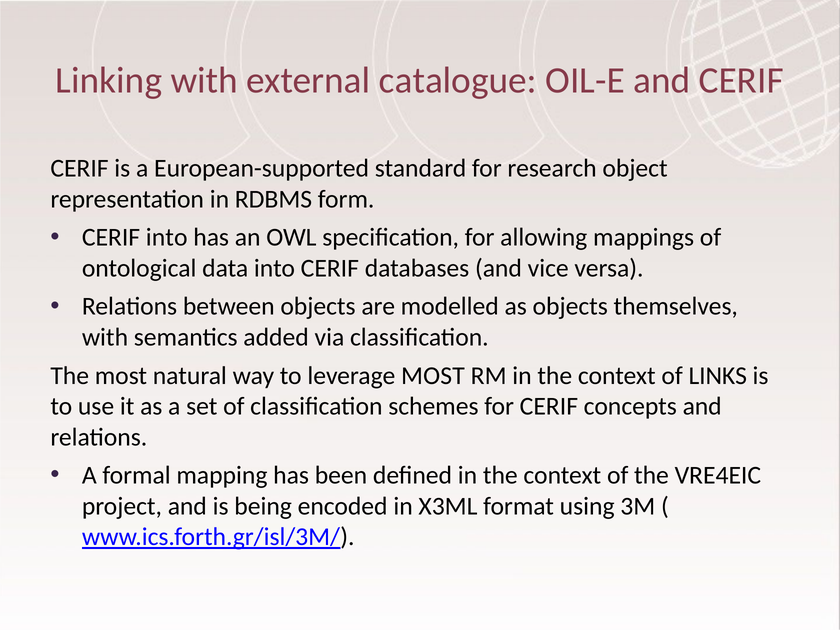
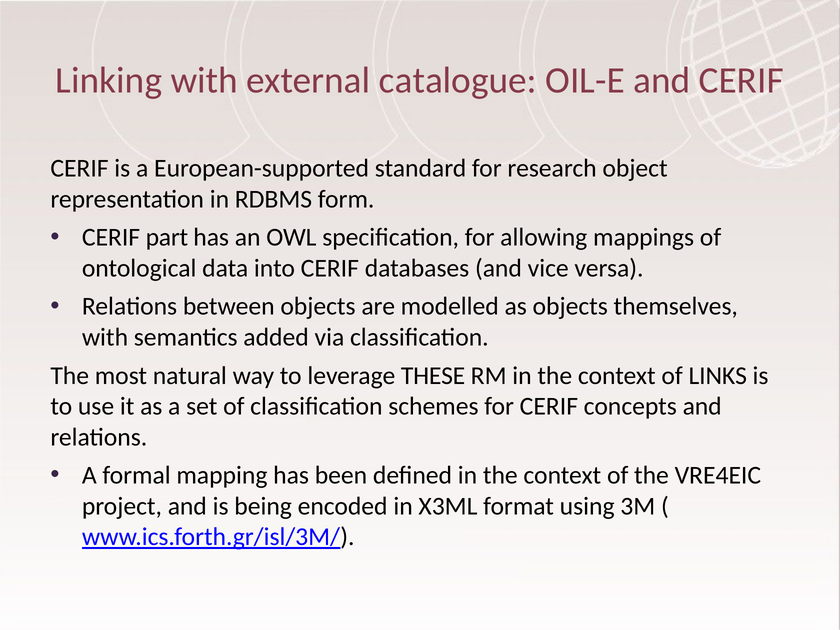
CERIF into: into -> part
leverage MOST: MOST -> THESE
